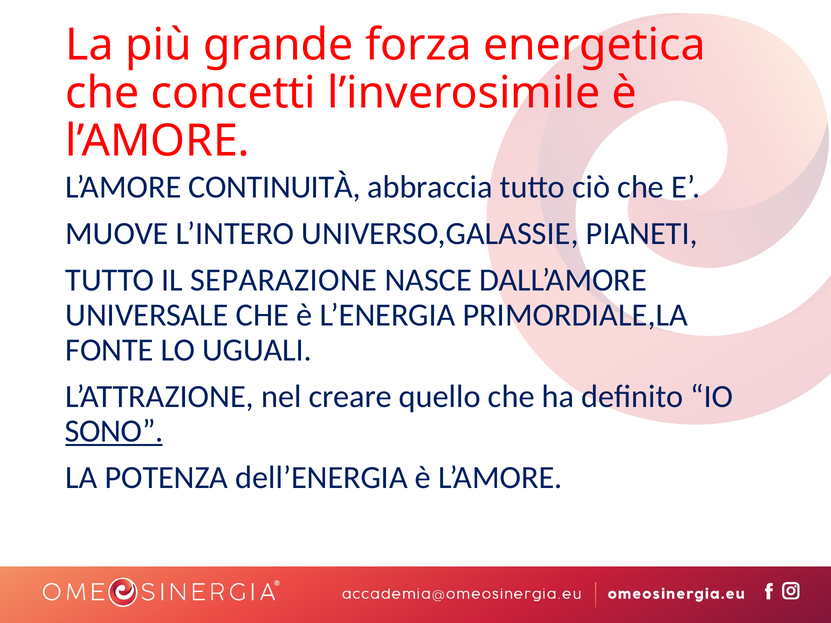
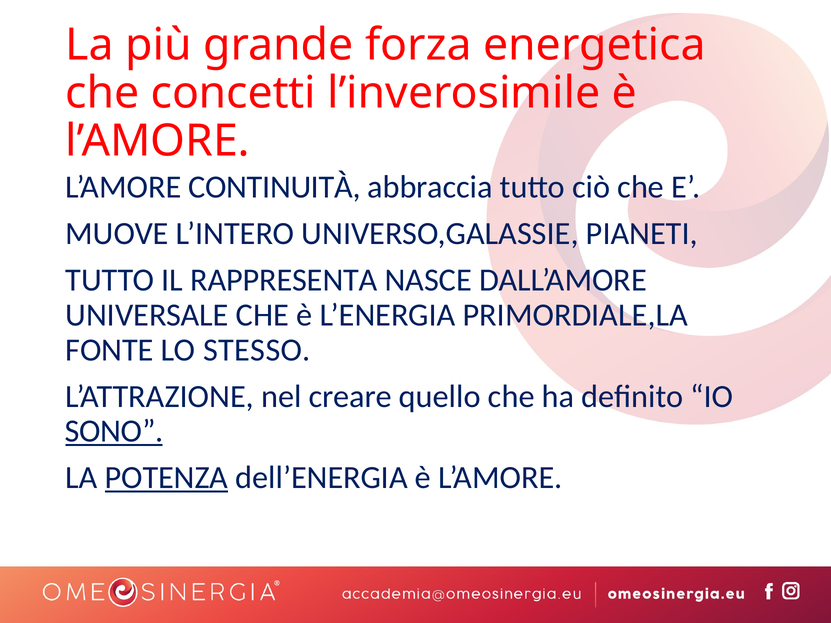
SEPARAZIONE: SEPARAZIONE -> RAPPRESENTA
UGUALI: UGUALI -> STESSO
POTENZA underline: none -> present
